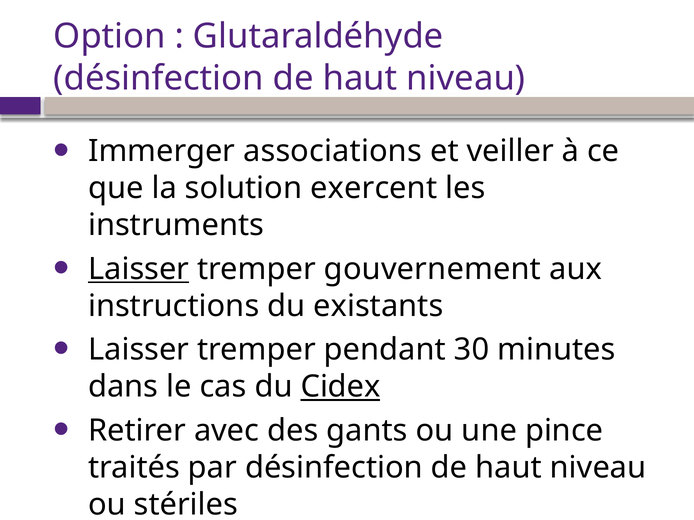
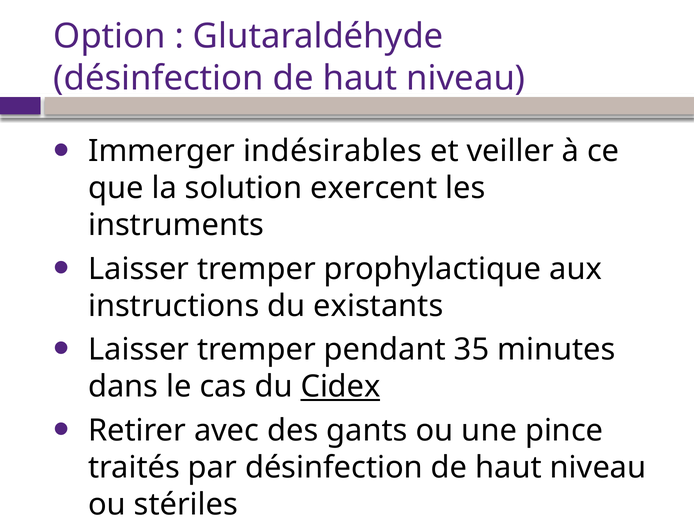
associations: associations -> indésirables
Laisser at (139, 269) underline: present -> none
gouvernement: gouvernement -> prophylactique
30: 30 -> 35
